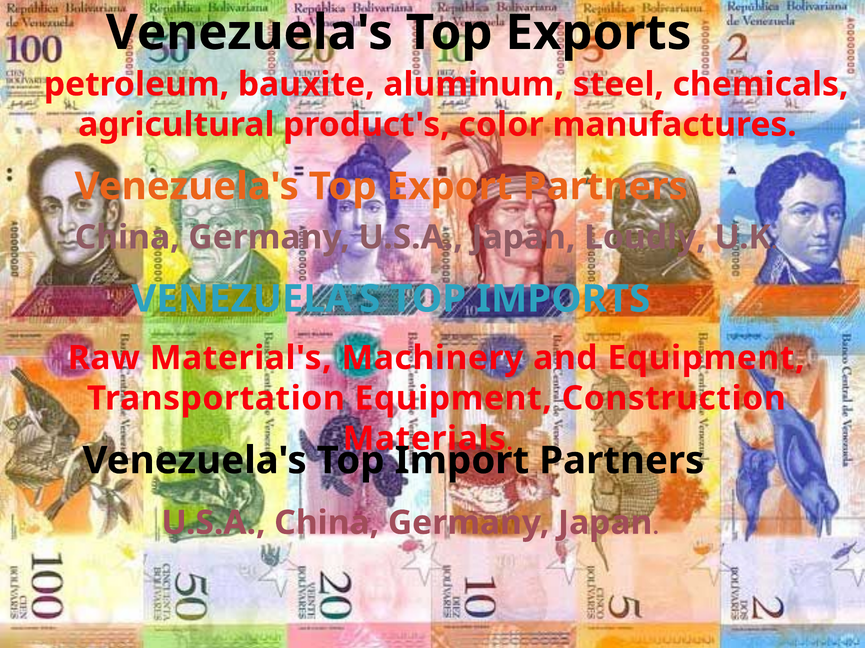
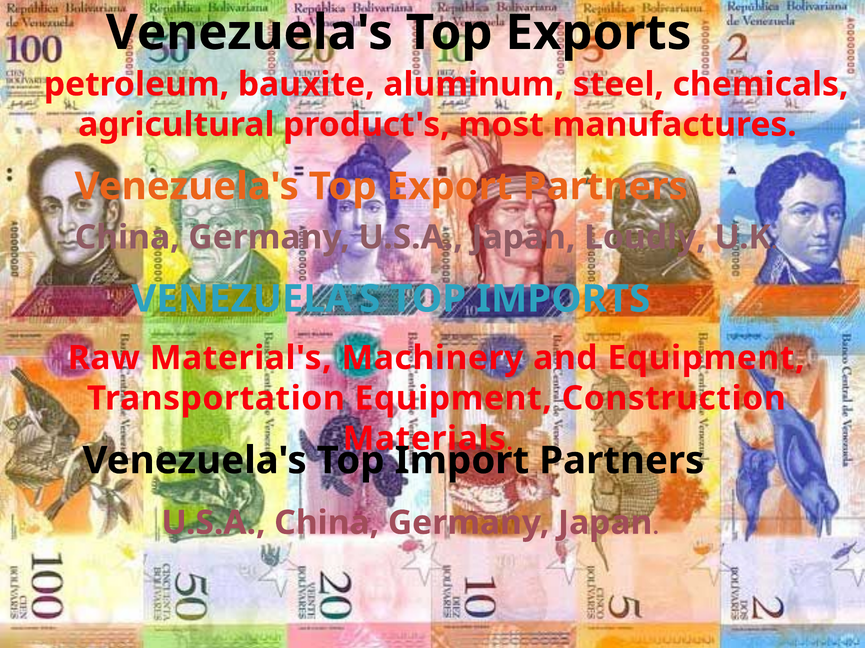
color: color -> most
